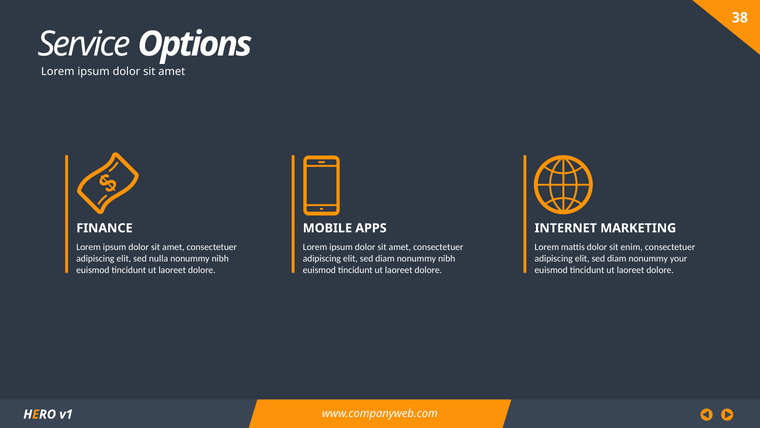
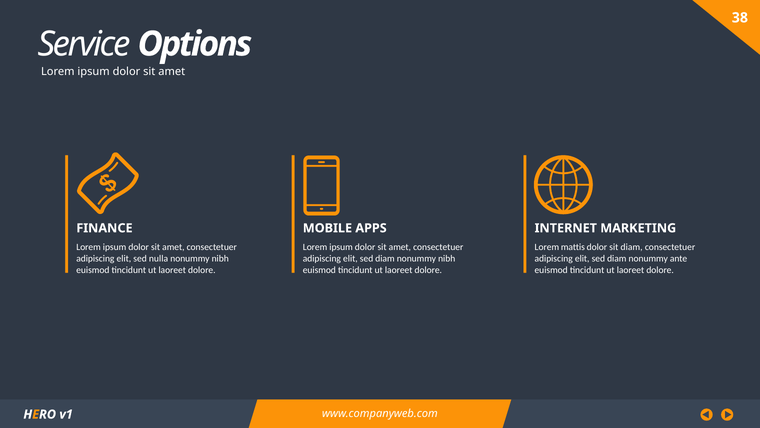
sit enim: enim -> diam
your: your -> ante
